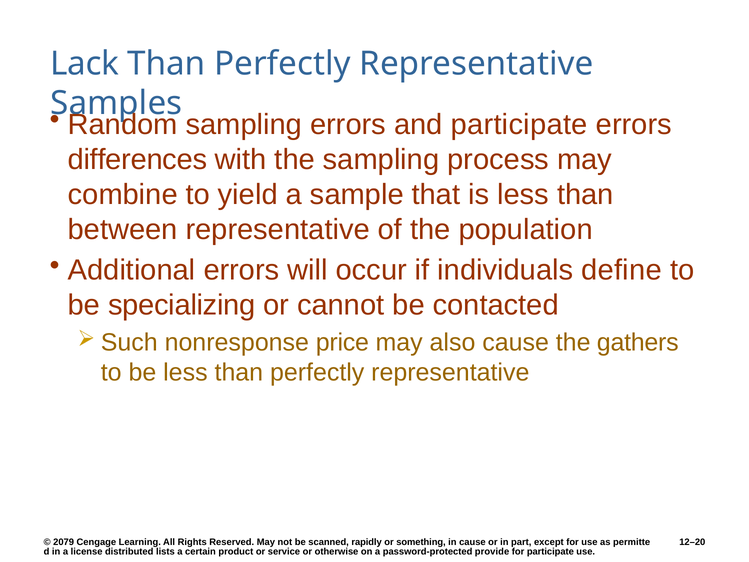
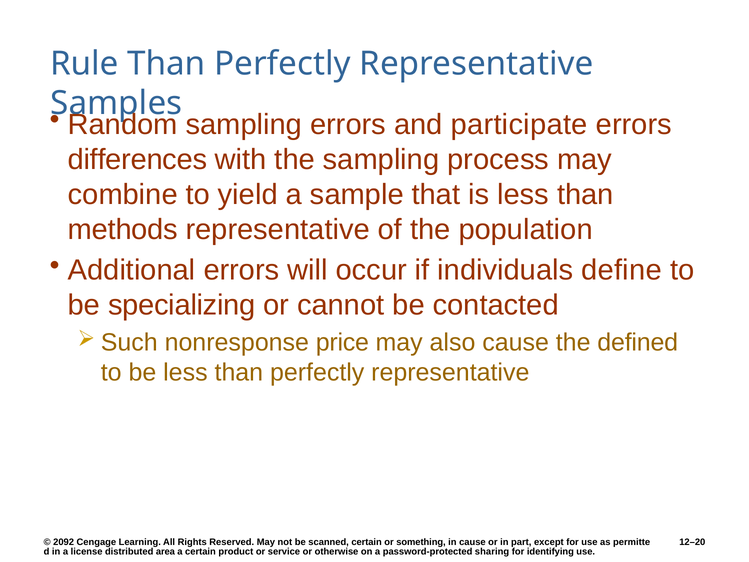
Lack: Lack -> Rule
between: between -> methods
gathers: gathers -> defined
2079: 2079 -> 2092
scanned rapidly: rapidly -> certain
lists: lists -> area
provide: provide -> sharing
for participate: participate -> identifying
